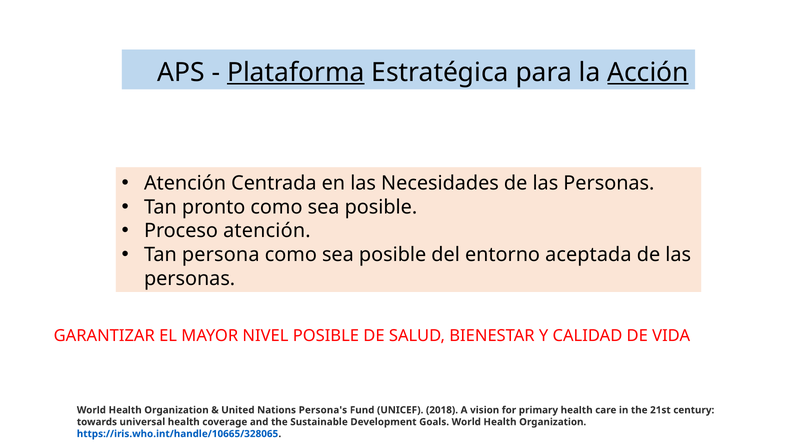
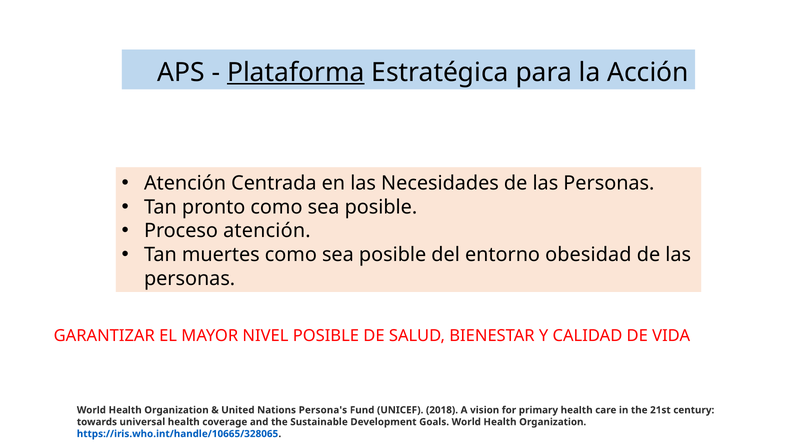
Acción underline: present -> none
persona: persona -> muertes
aceptada: aceptada -> obesidad
